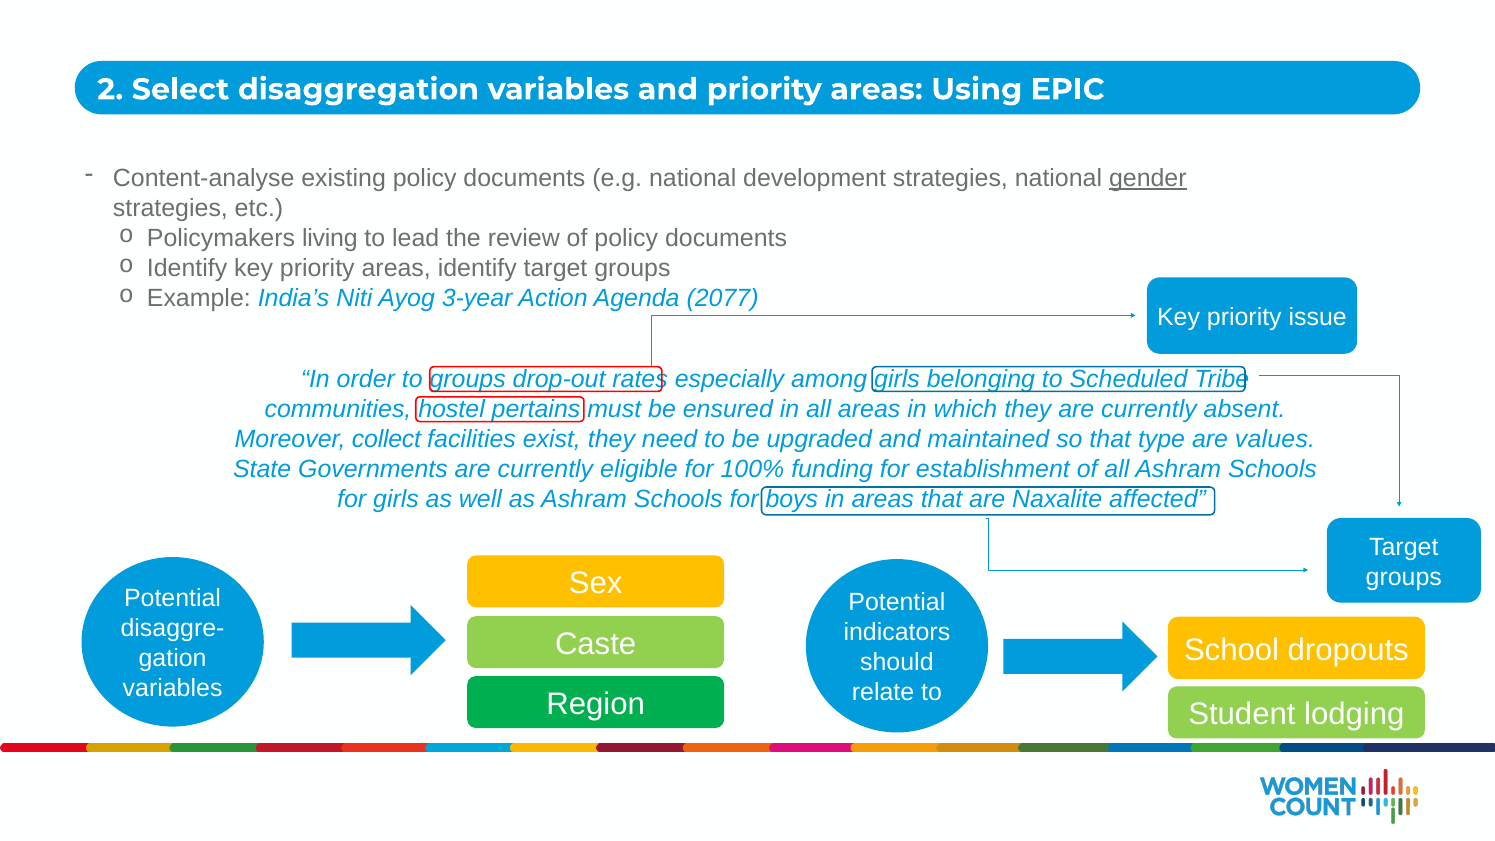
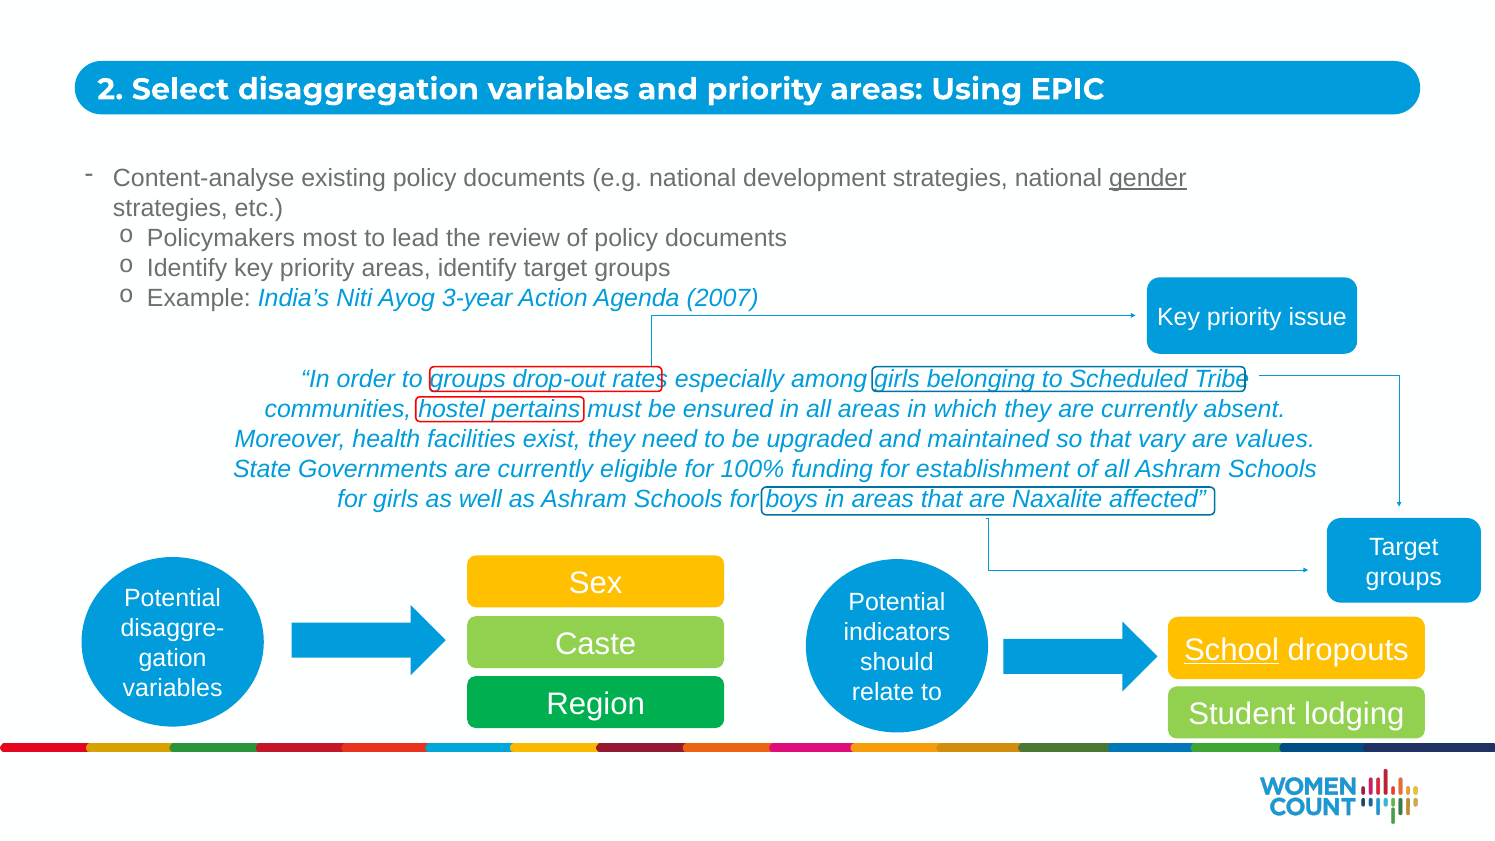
living: living -> most
2077: 2077 -> 2007
collect: collect -> health
type: type -> vary
School underline: none -> present
